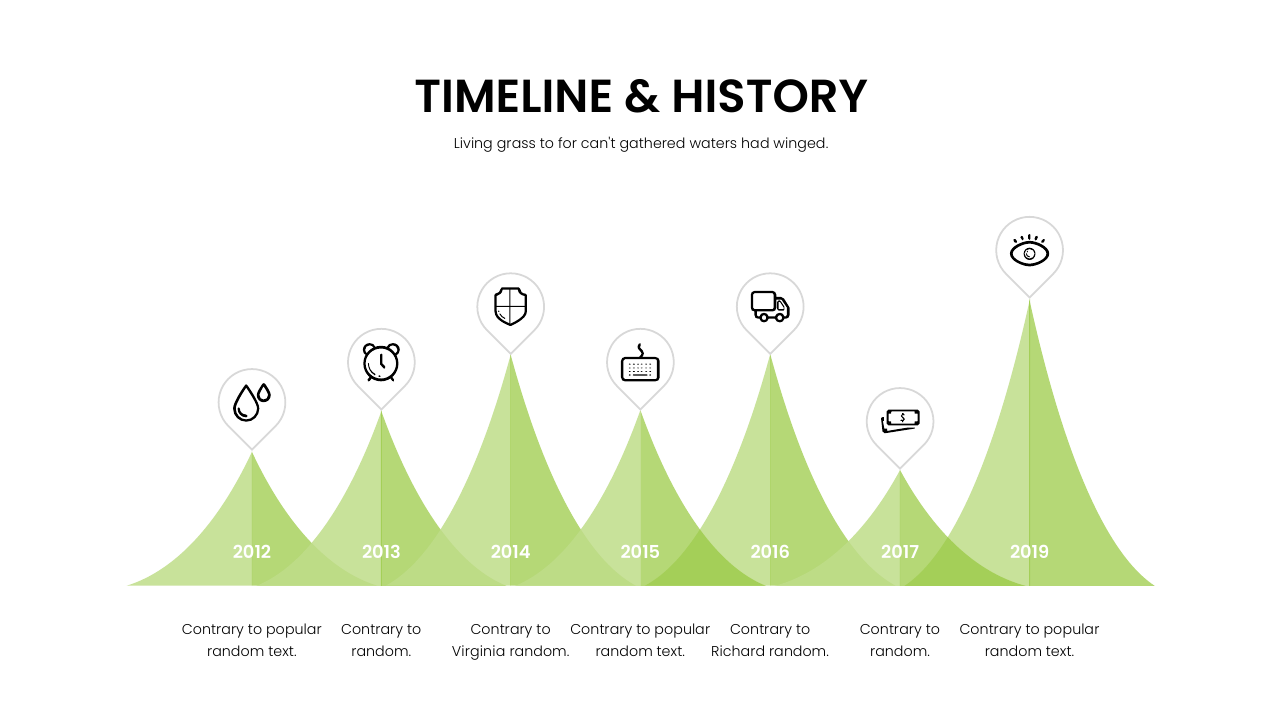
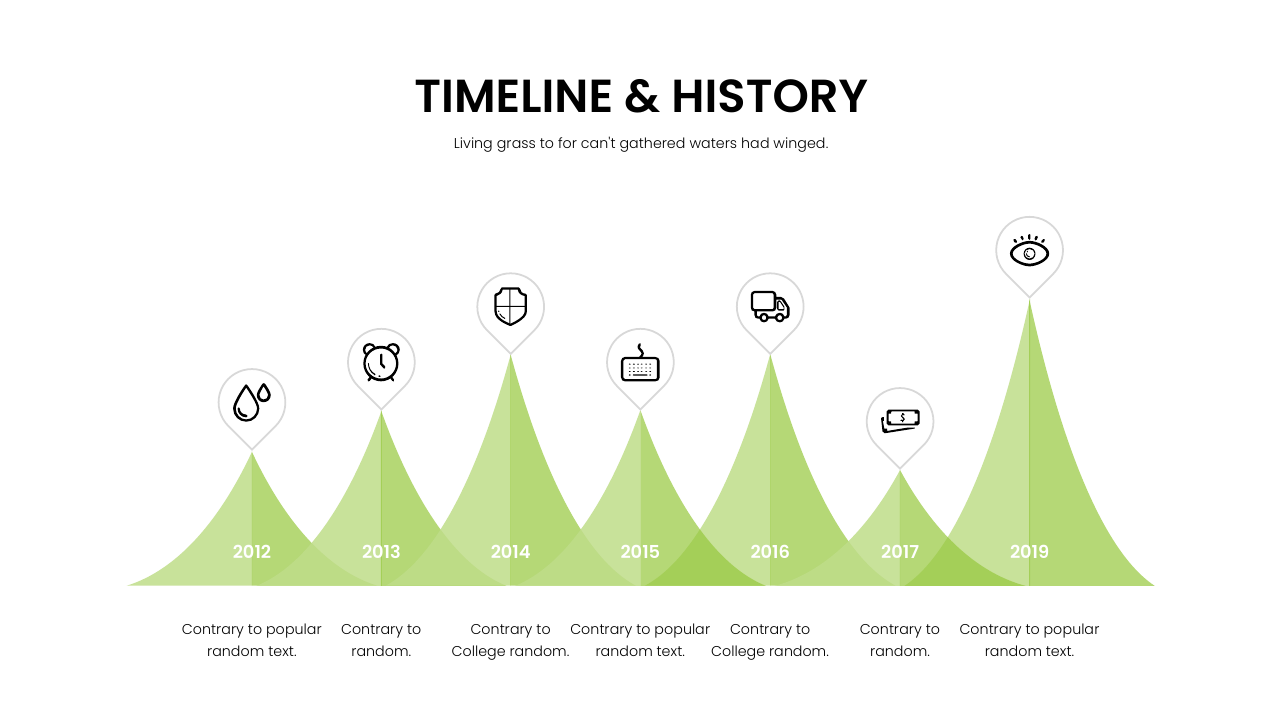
Virginia at (479, 651): Virginia -> College
Richard at (738, 651): Richard -> College
